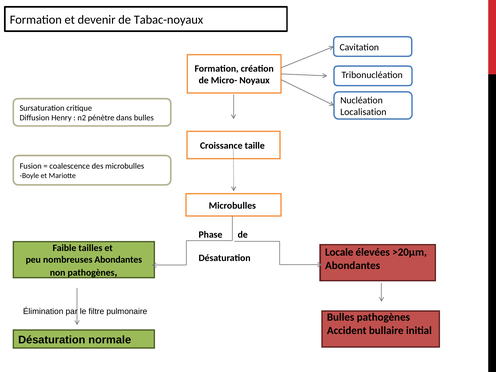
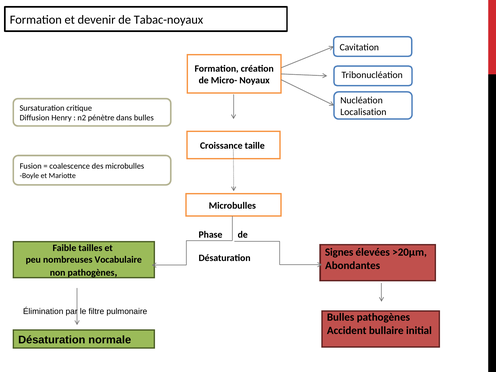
Locale: Locale -> Signes
nombreuses Abondantes: Abondantes -> Vocabulaire
